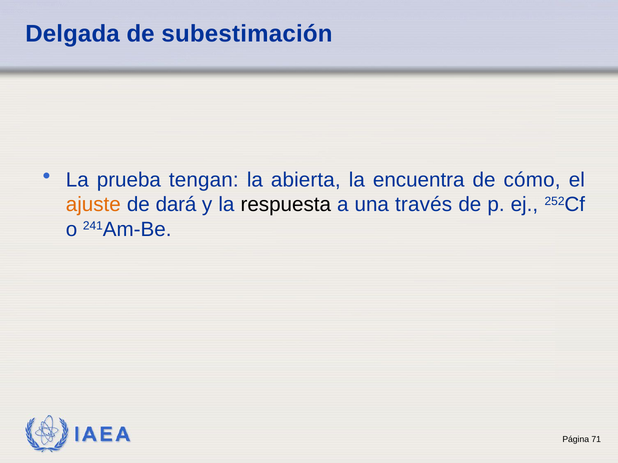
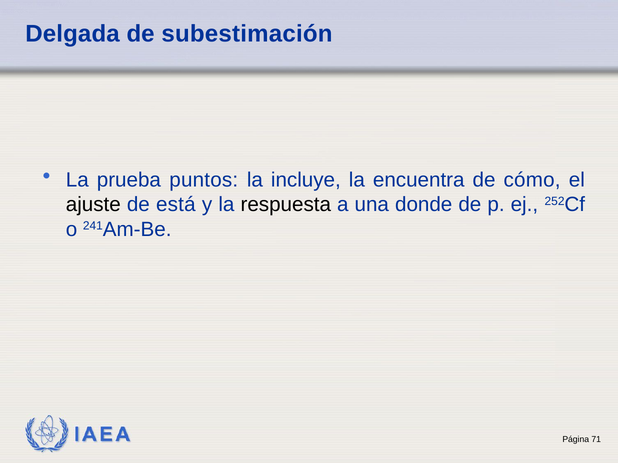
tengan: tengan -> puntos
abierta: abierta -> incluye
ajuste colour: orange -> black
dará: dará -> está
través: través -> donde
